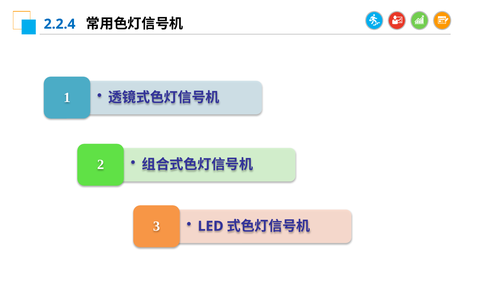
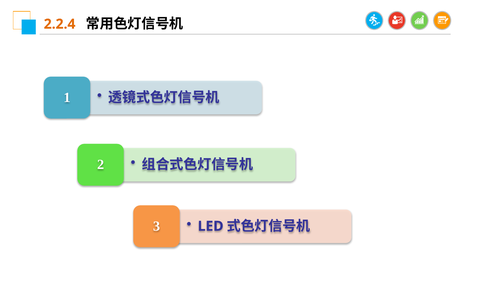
2.2.4 colour: blue -> orange
